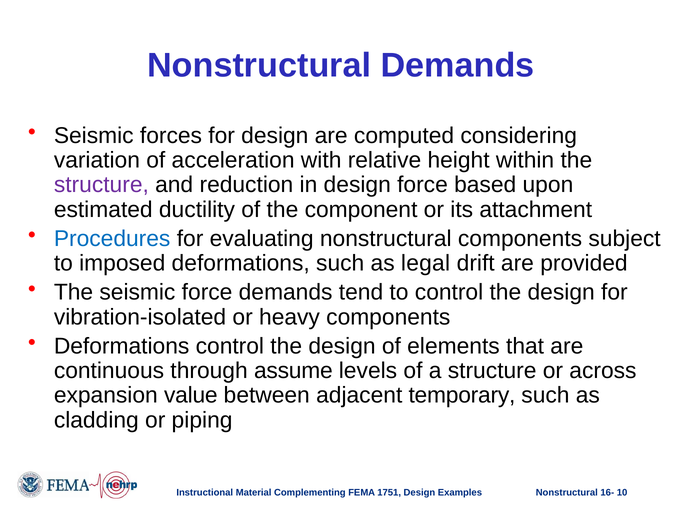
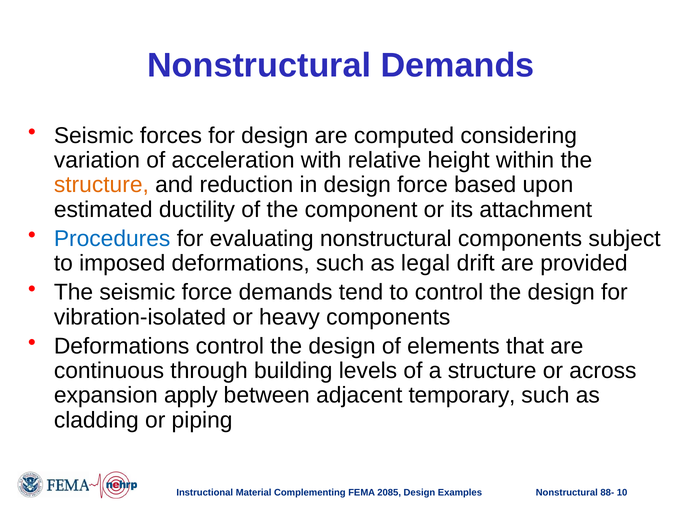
structure at (101, 185) colour: purple -> orange
assume: assume -> building
value: value -> apply
1751: 1751 -> 2085
16-: 16- -> 88-
